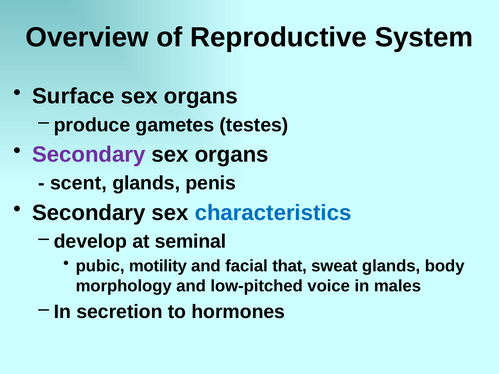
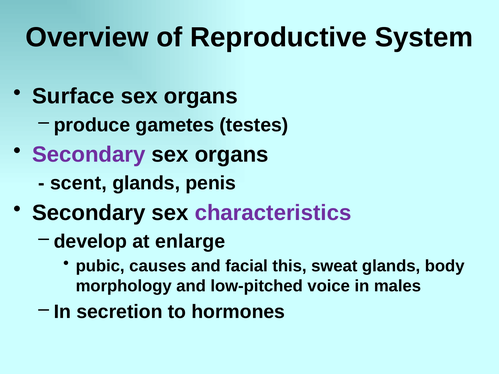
characteristics colour: blue -> purple
seminal: seminal -> enlarge
motility: motility -> causes
that: that -> this
